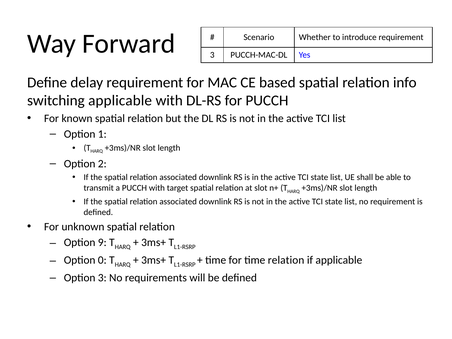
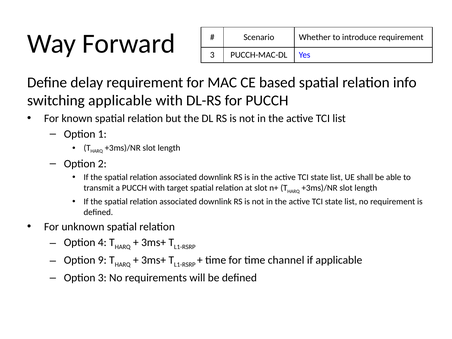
9: 9 -> 4
0: 0 -> 9
time relation: relation -> channel
